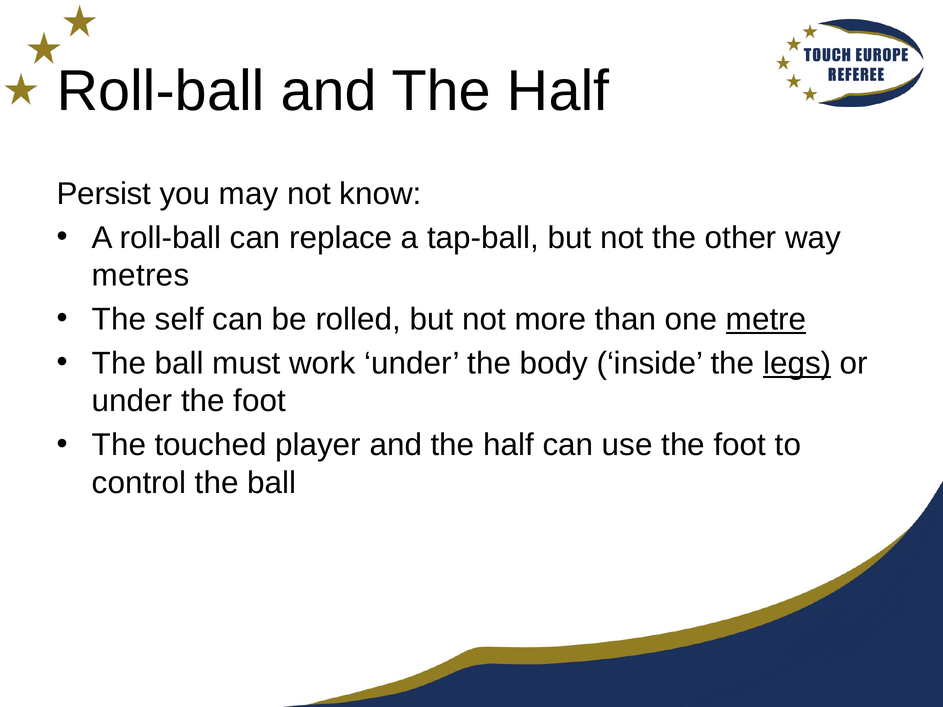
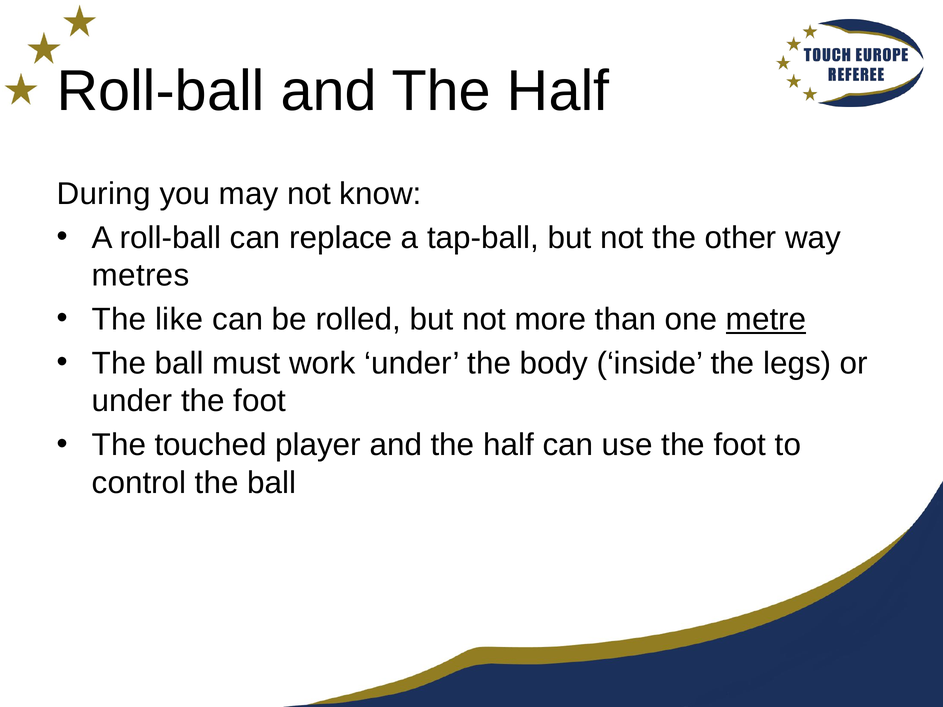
Persist: Persist -> During
self: self -> like
legs underline: present -> none
